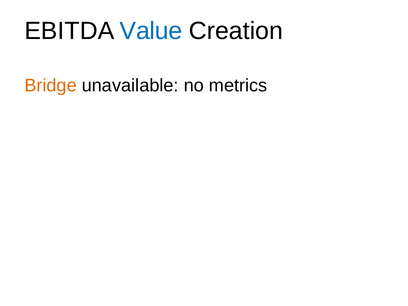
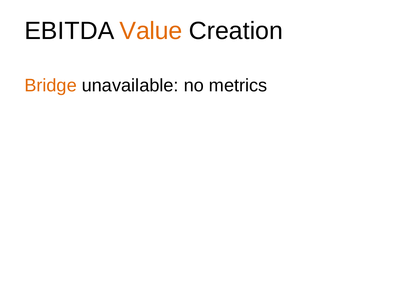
Value colour: blue -> orange
